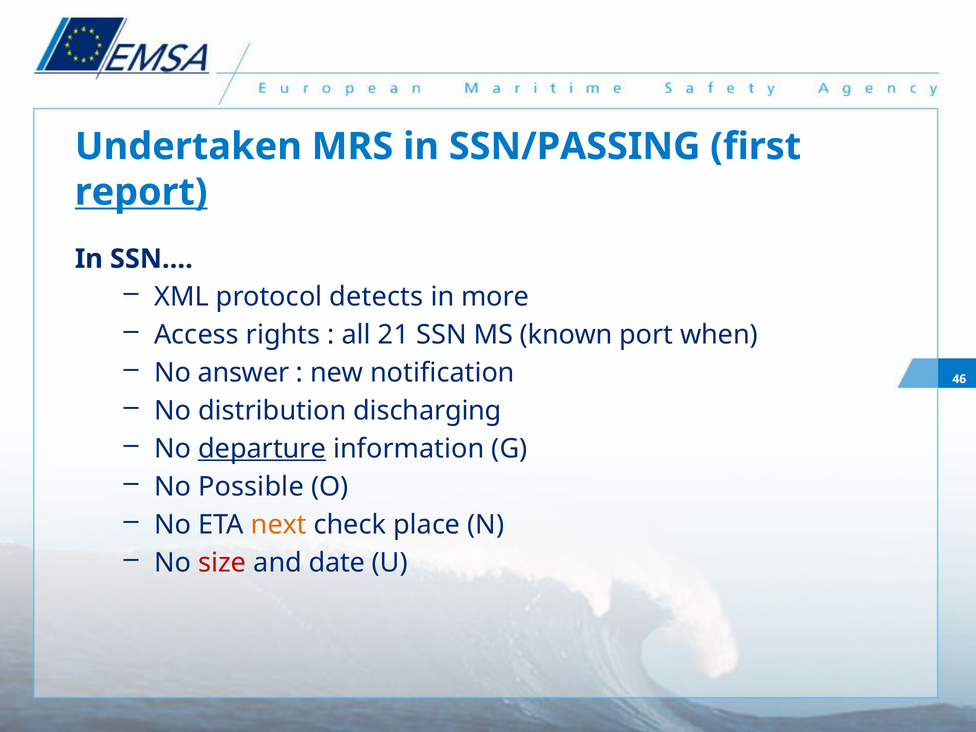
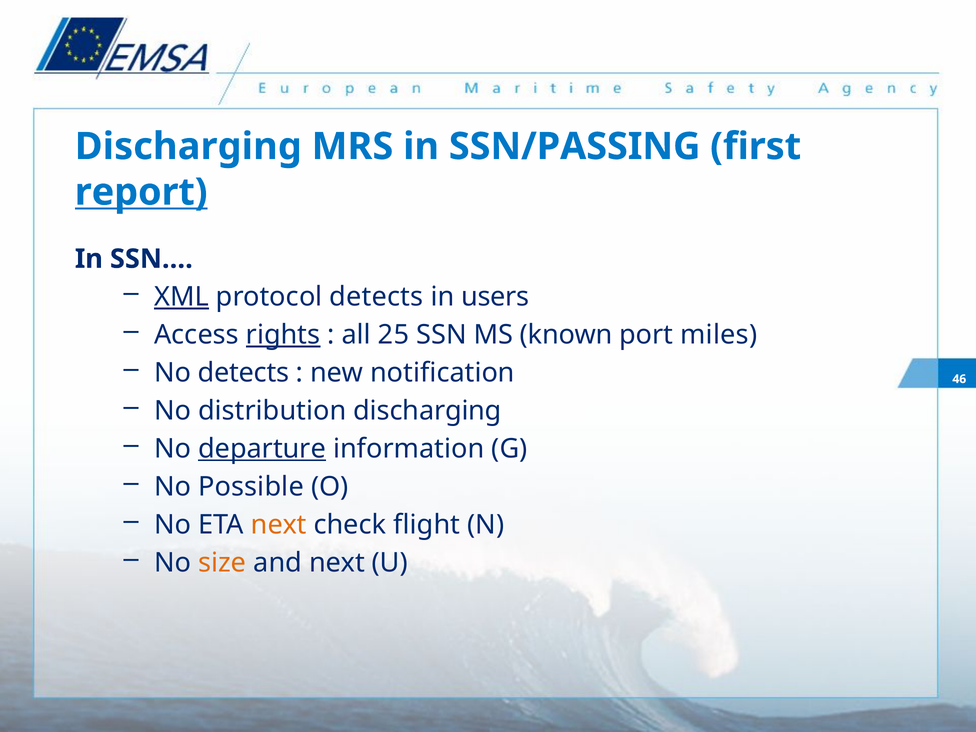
Undertaken at (188, 147): Undertaken -> Discharging
XML underline: none -> present
more: more -> users
rights underline: none -> present
21: 21 -> 25
when: when -> miles
No answer: answer -> detects
place: place -> flight
size colour: red -> orange
and date: date -> next
